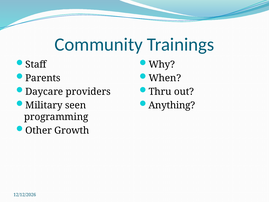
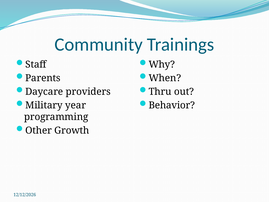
seen: seen -> year
Anything: Anything -> Behavior
